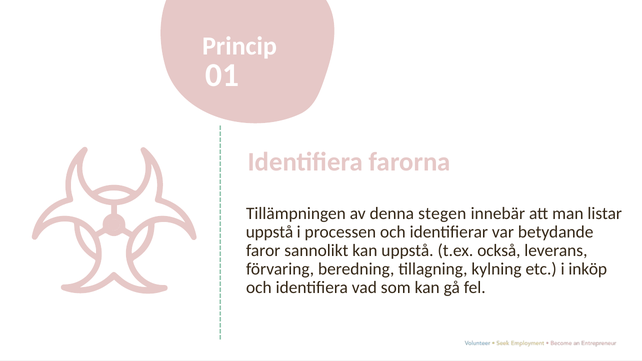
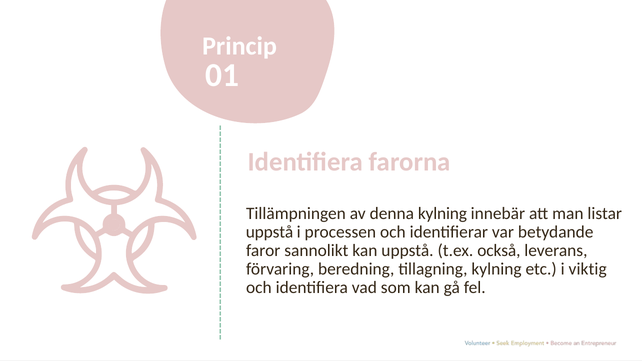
denna stegen: stegen -> kylning
inköp: inköp -> viktig
